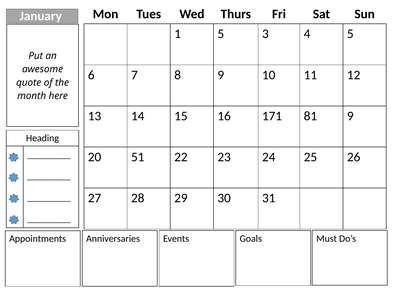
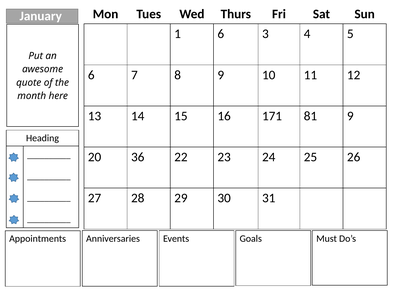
1 5: 5 -> 6
51: 51 -> 36
